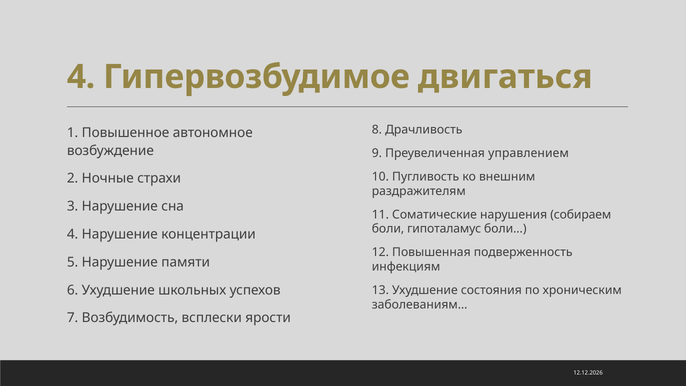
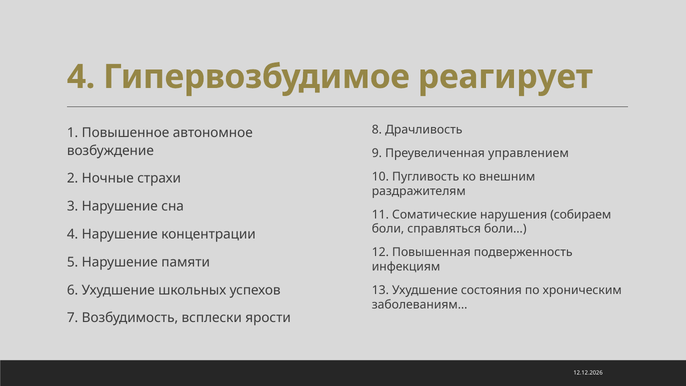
двигаться: двигаться -> реагирует
гипоталамус: гипоталамус -> справляться
